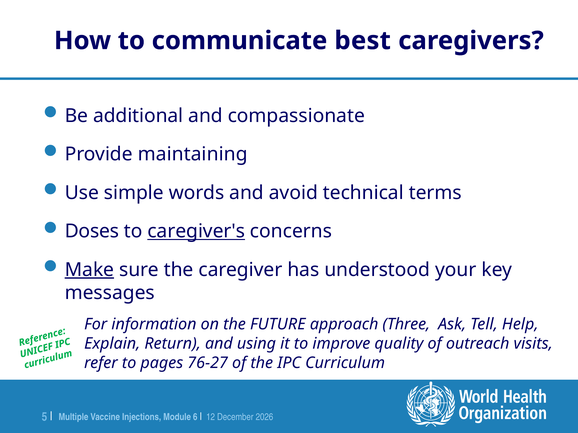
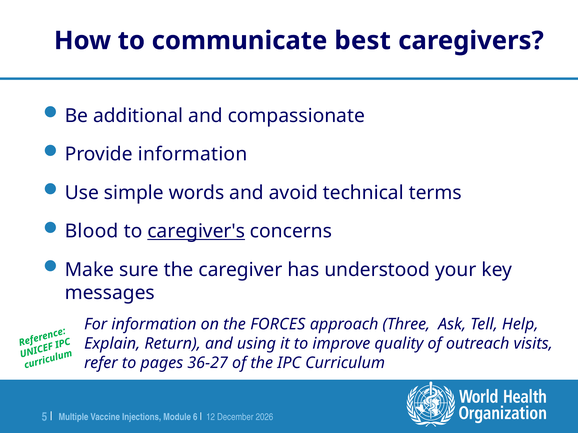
Provide maintaining: maintaining -> information
Doses: Doses -> Blood
Make underline: present -> none
FUTURE: FUTURE -> FORCES
76-27: 76-27 -> 36-27
